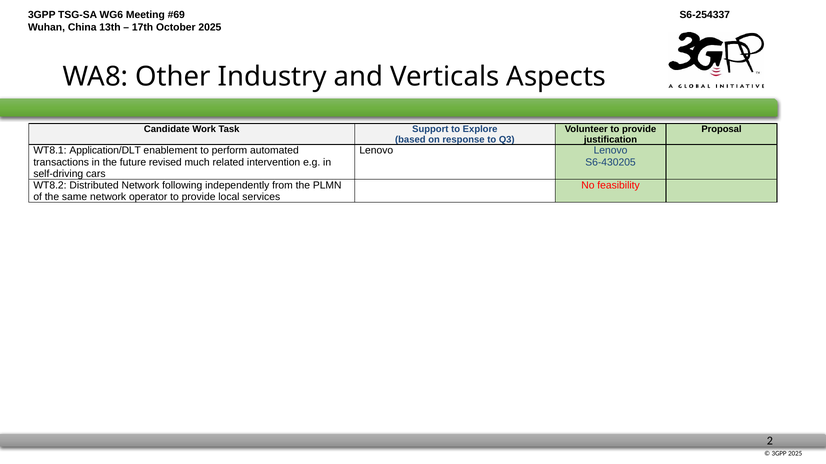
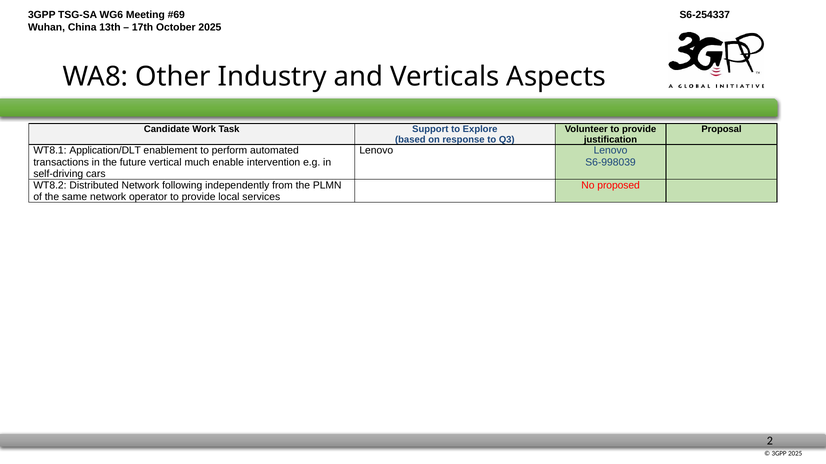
revised: revised -> vertical
related: related -> enable
S6-430205: S6-430205 -> S6-998039
feasibility: feasibility -> proposed
